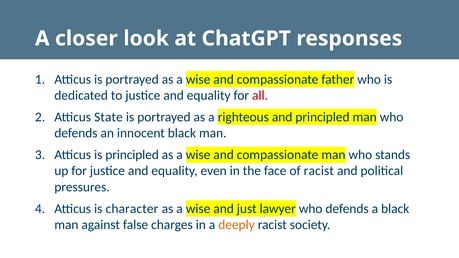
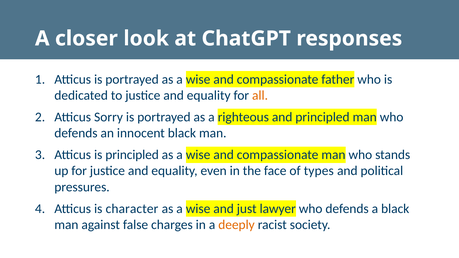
all colour: red -> orange
State: State -> Sorry
of racist: racist -> types
